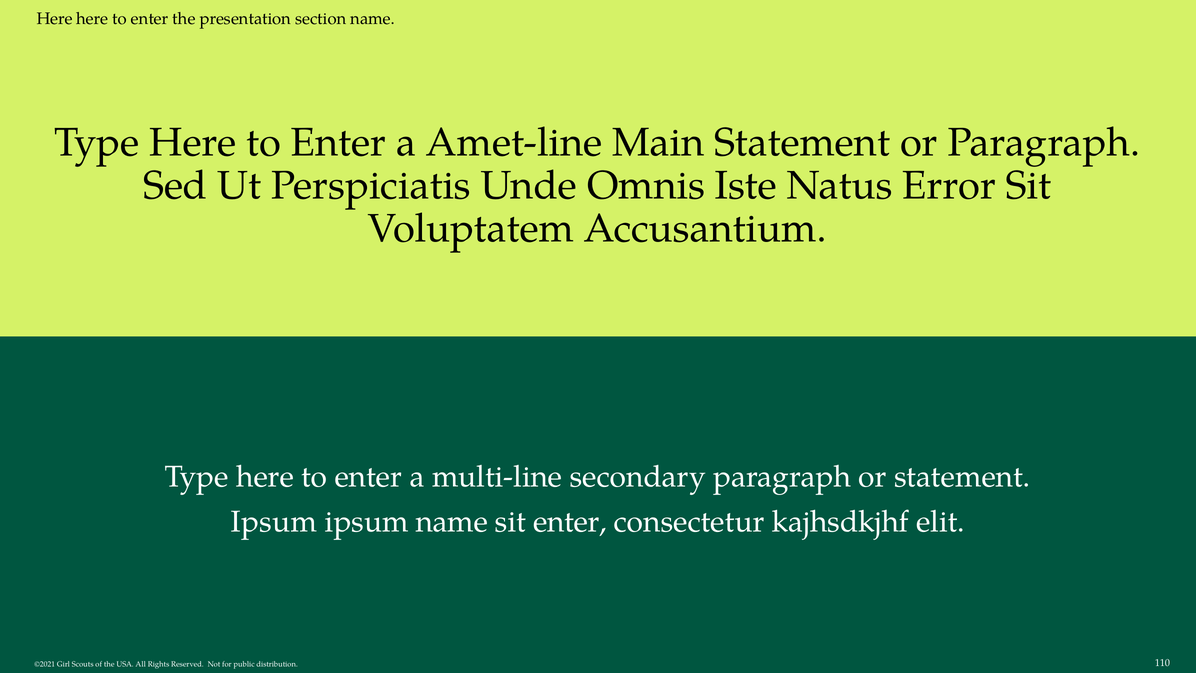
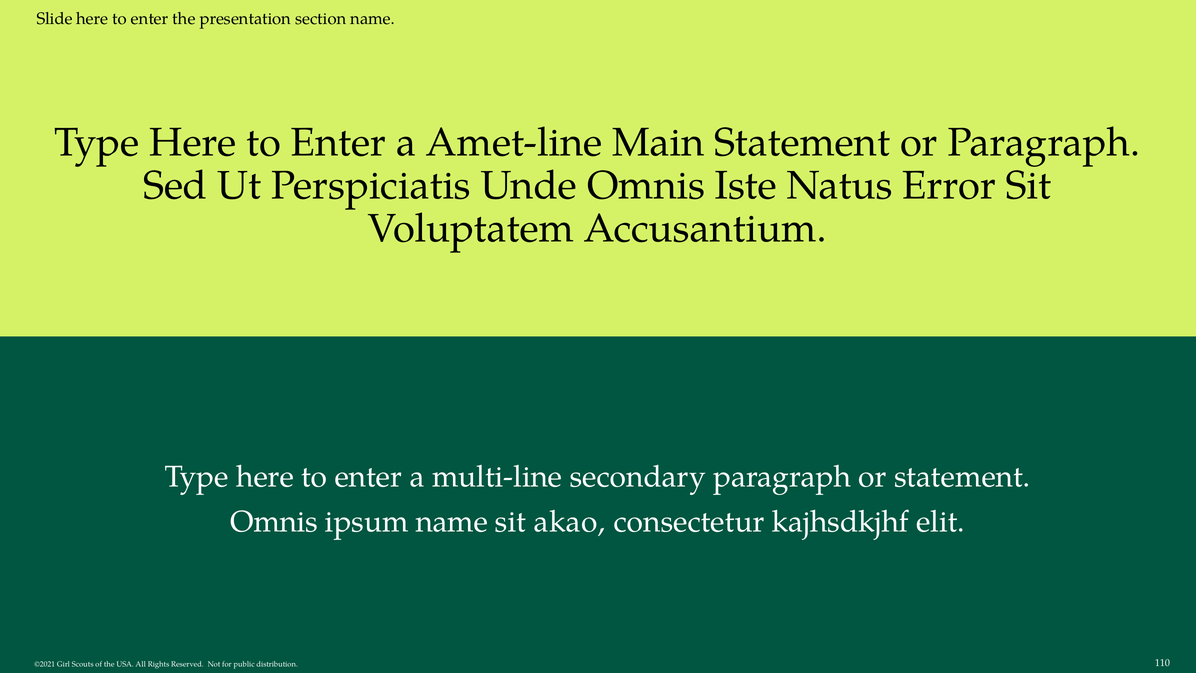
Here at (55, 19): Here -> Slide
Ipsum at (274, 522): Ipsum -> Omnis
sit enter: enter -> akao
